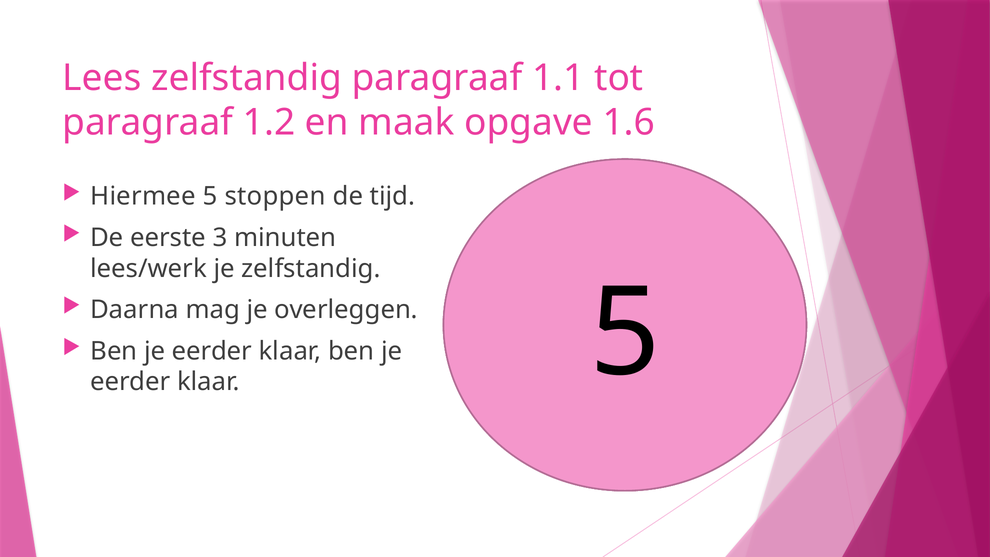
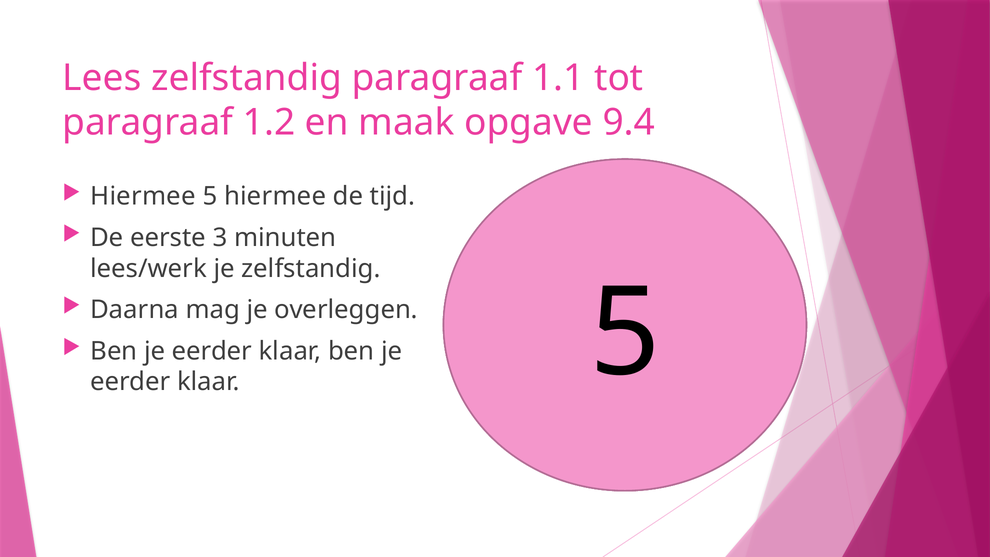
1.6: 1.6 -> 9.4
5 stoppen: stoppen -> hiermee
